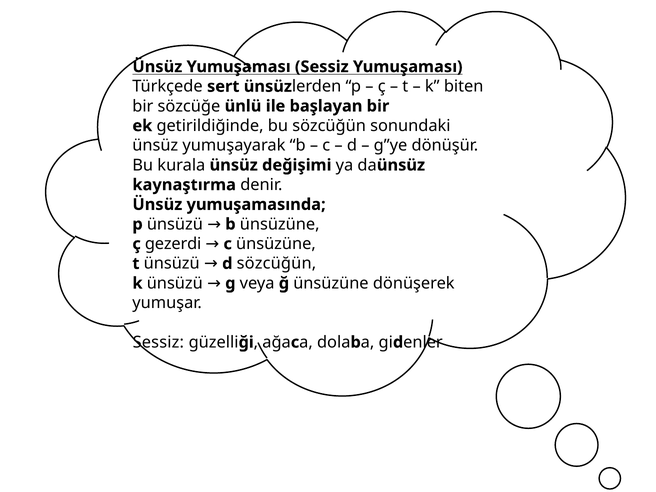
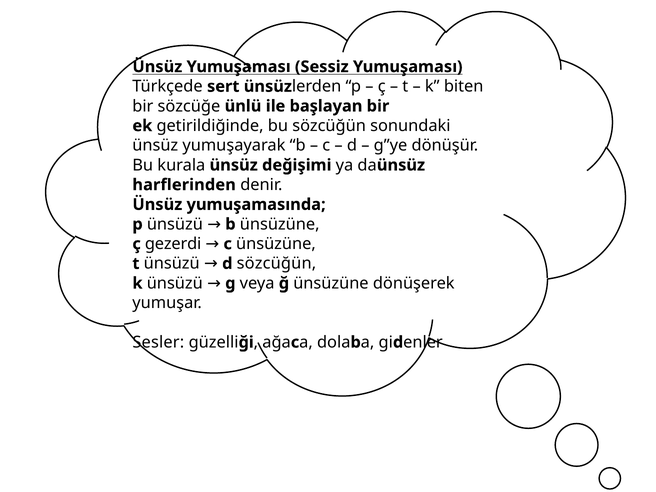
kaynaştırma: kaynaştırma -> harflerinden
Sessiz at (158, 342): Sessiz -> Sesler
